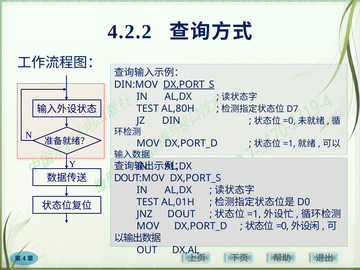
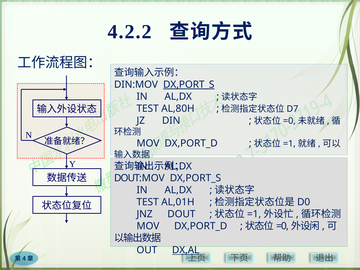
DX,AL underline: none -> present
